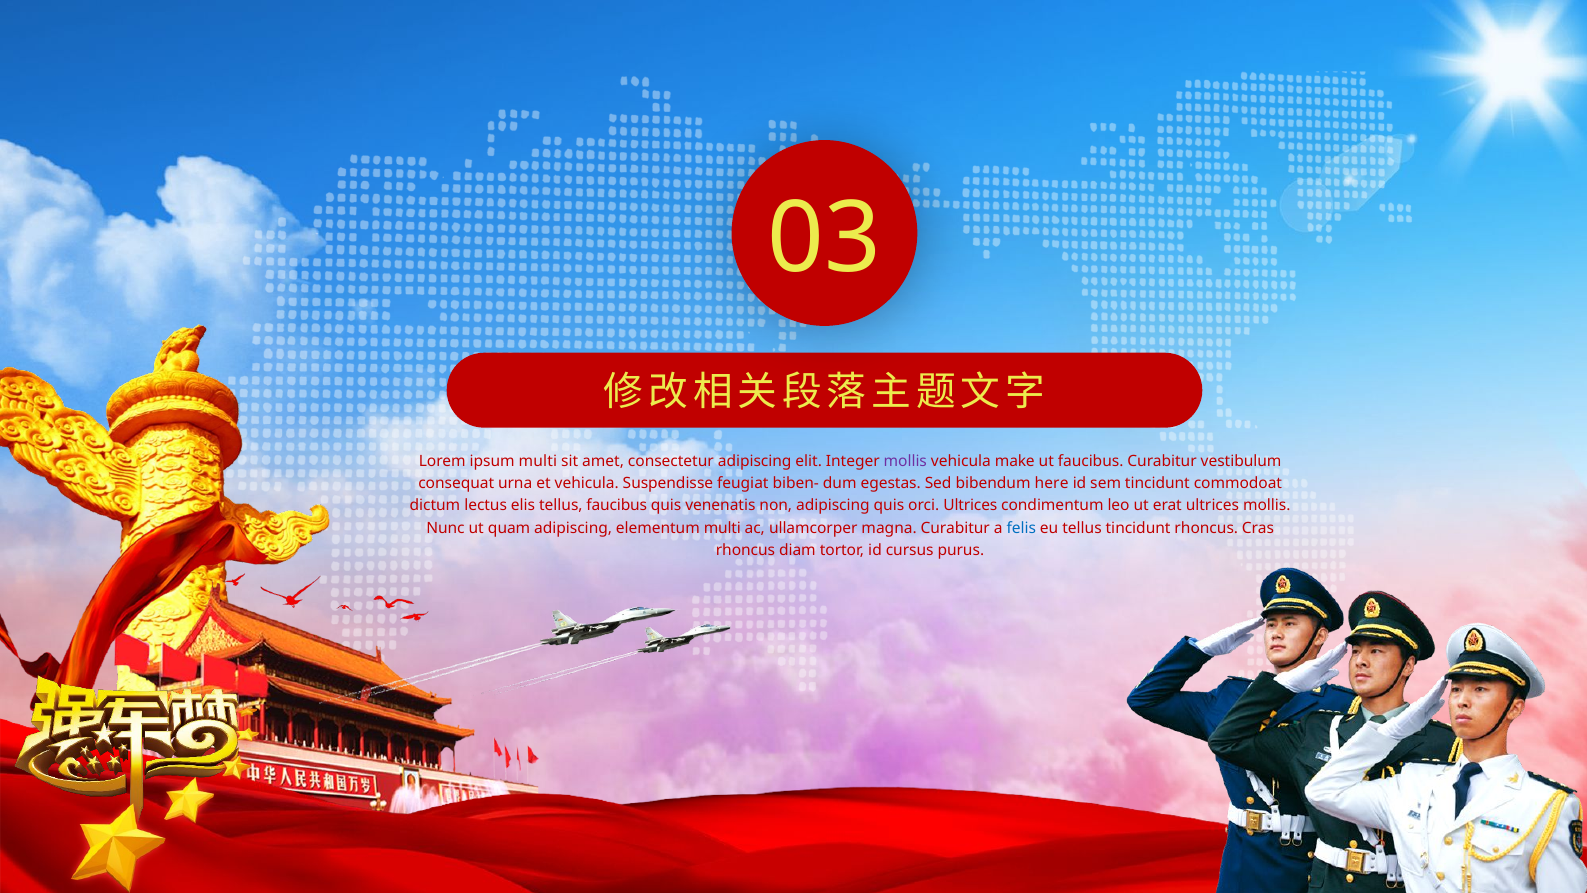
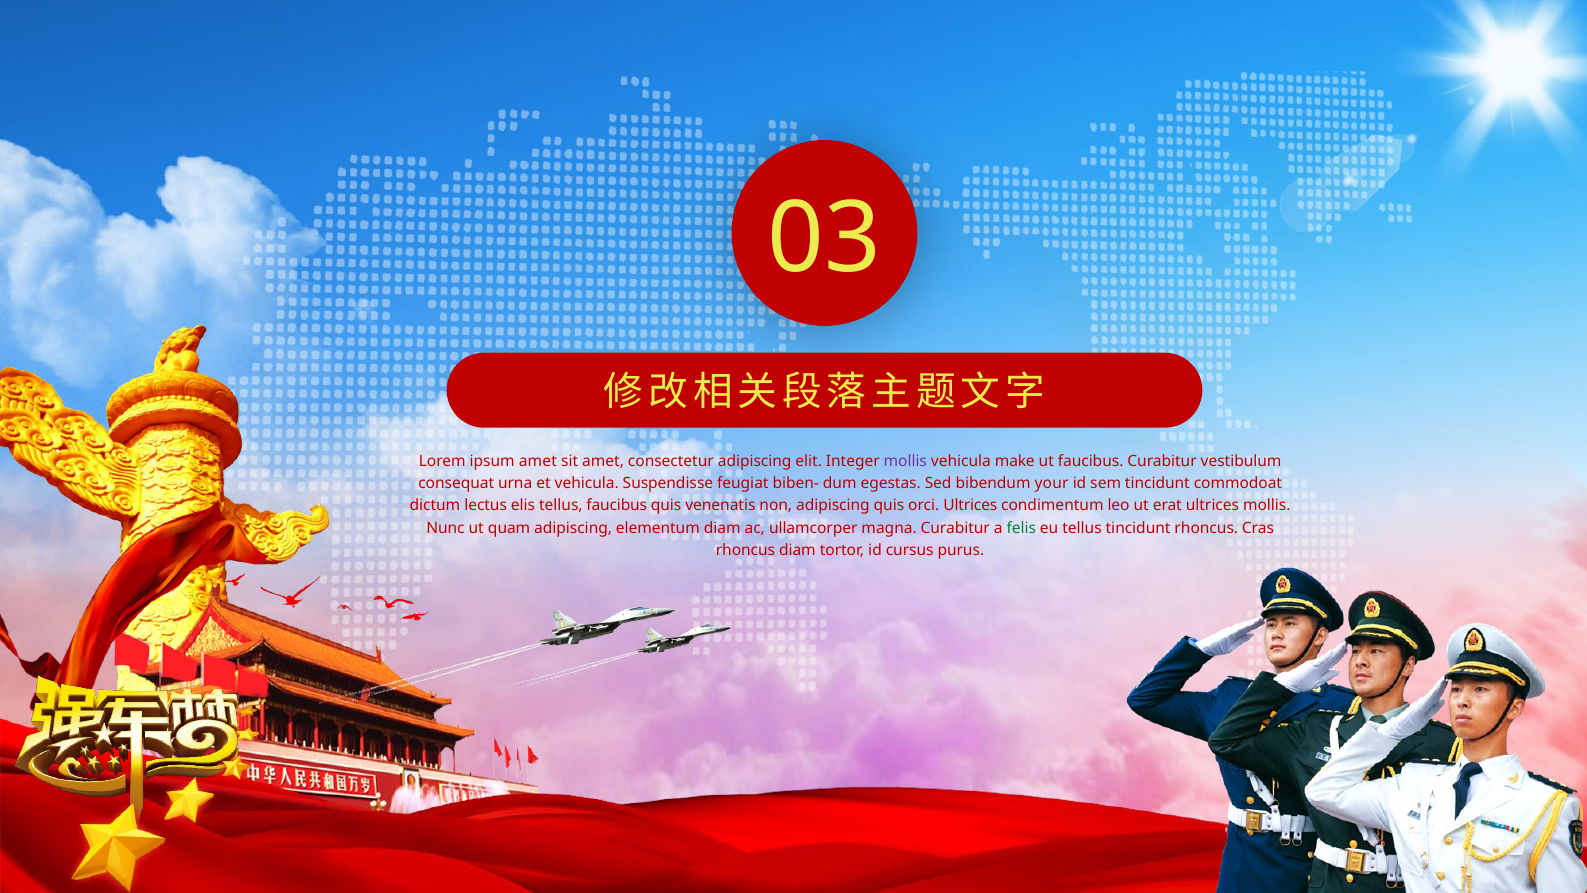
ipsum multi: multi -> amet
here: here -> your
elementum multi: multi -> diam
felis colour: blue -> green
